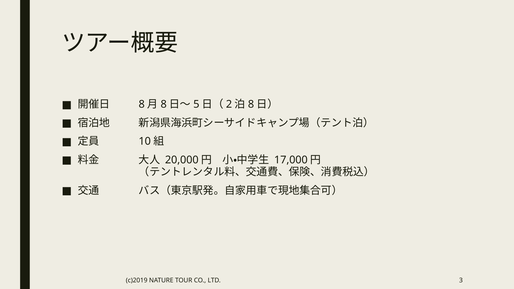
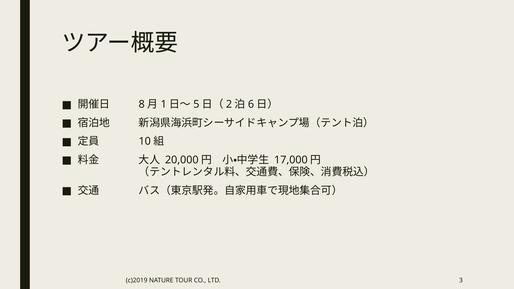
8 at (164, 104): 8 -> 1
8 at (251, 104): 8 -> 6
